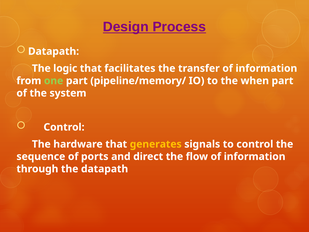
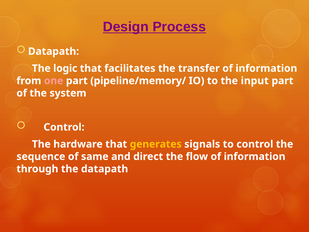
one colour: light green -> pink
when: when -> input
ports: ports -> same
